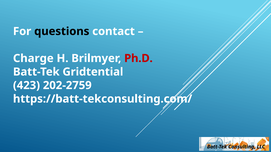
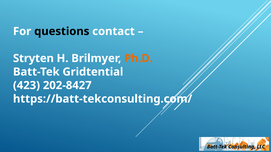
Charge: Charge -> Stryten
Ph.D colour: red -> orange
202-2759: 202-2759 -> 202-8427
